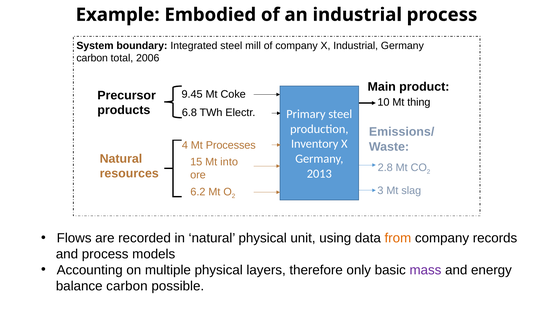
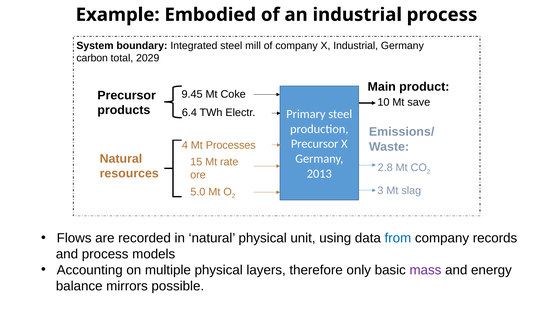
2006: 2006 -> 2029
thing: thing -> save
6.8: 6.8 -> 6.4
Inventory at (315, 144): Inventory -> Precursor
into: into -> rate
6.2: 6.2 -> 5.0
from colour: orange -> blue
balance carbon: carbon -> mirrors
